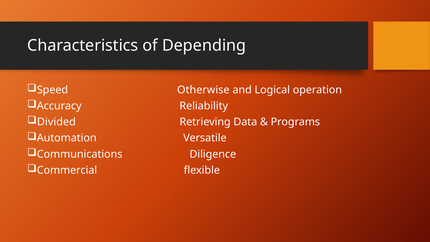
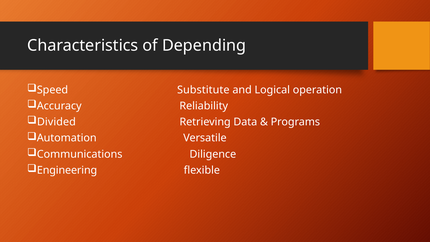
Otherwise: Otherwise -> Substitute
Commercial: Commercial -> Engineering
